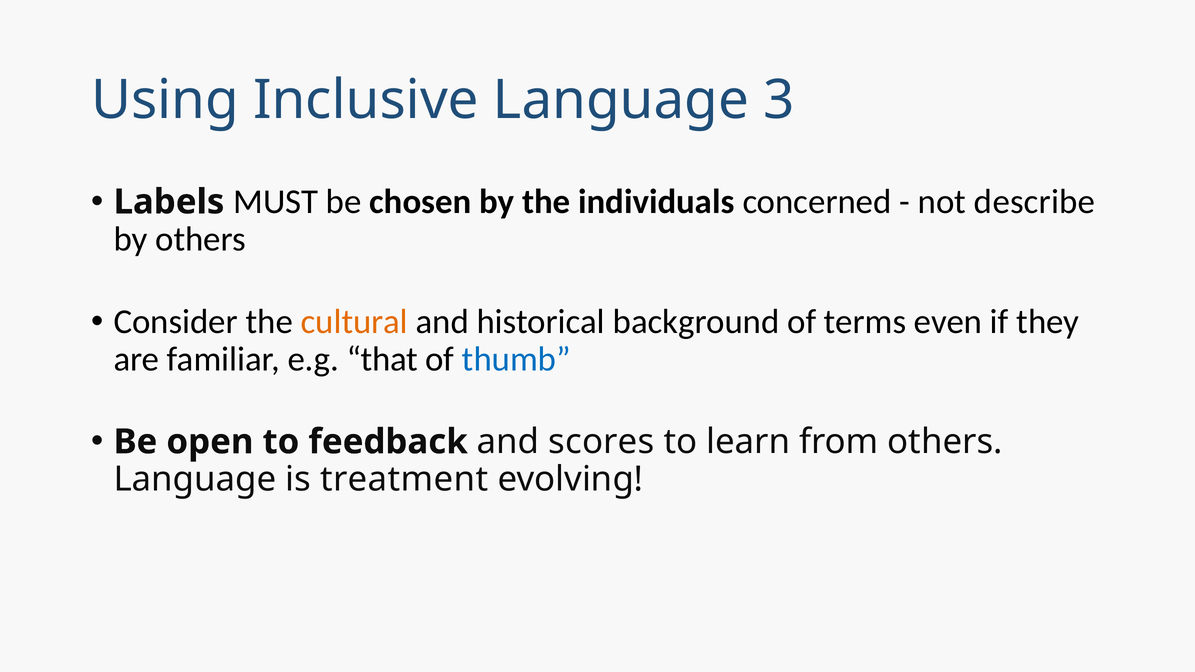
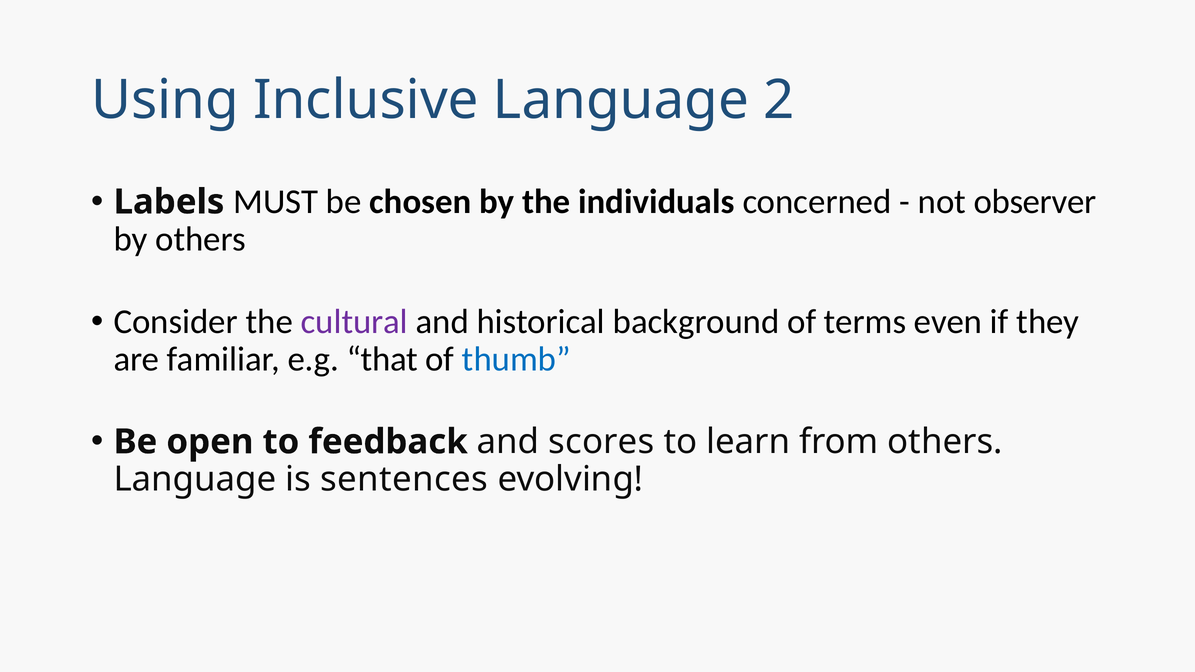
3: 3 -> 2
describe: describe -> observer
cultural colour: orange -> purple
treatment: treatment -> sentences
